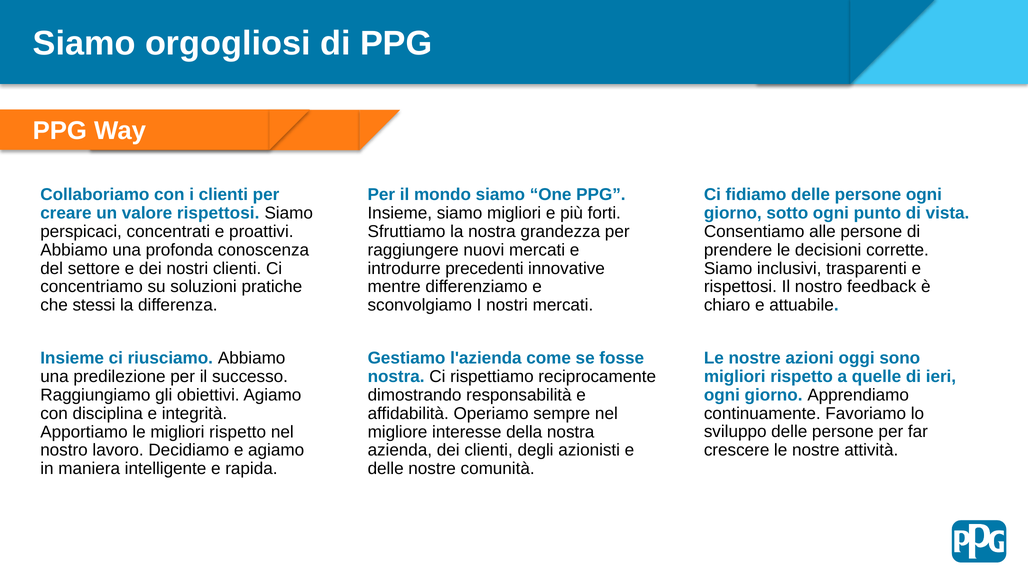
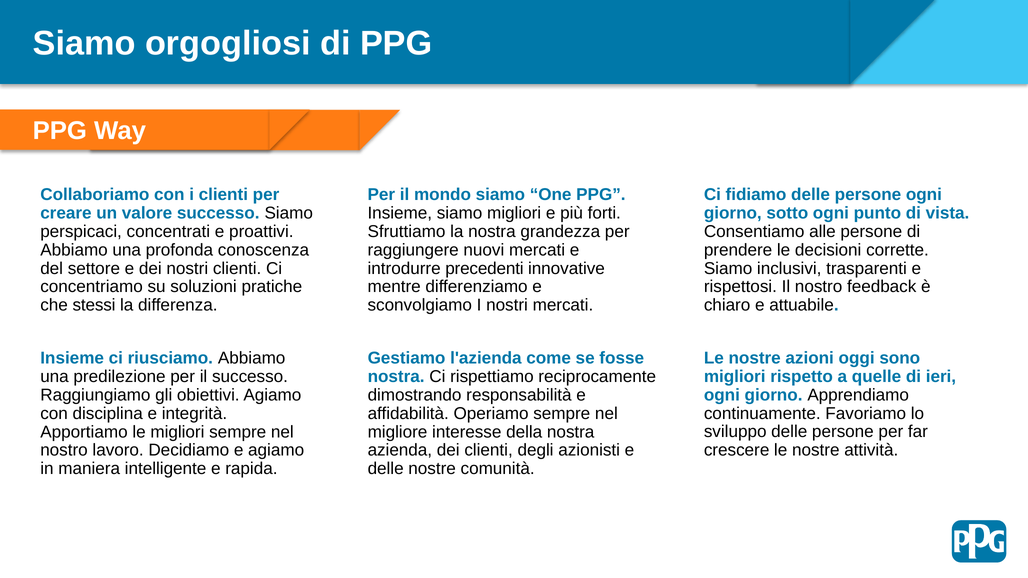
valore rispettosi: rispettosi -> successo
le migliori rispetto: rispetto -> sempre
